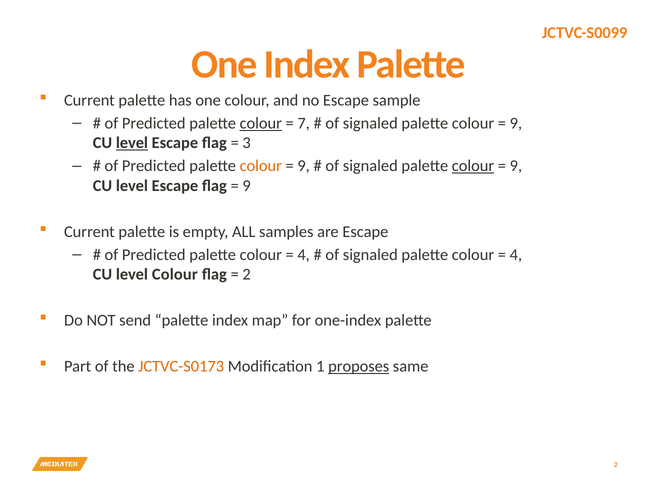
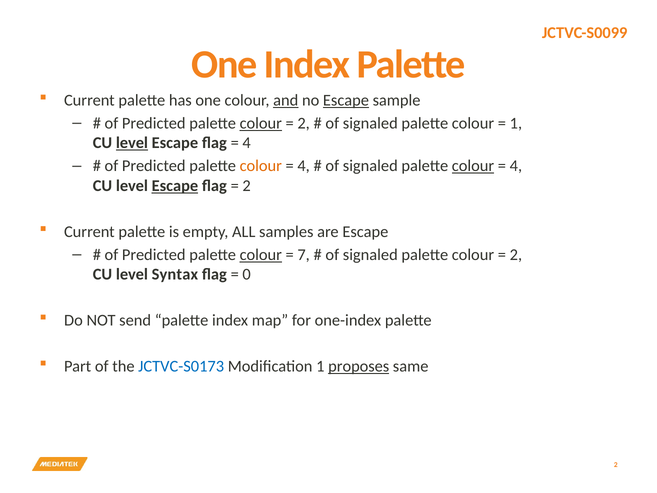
and underline: none -> present
Escape at (346, 100) underline: none -> present
7 at (304, 123): 7 -> 2
9 at (516, 123): 9 -> 1
3 at (247, 143): 3 -> 4
9 at (304, 166): 9 -> 4
9 at (516, 166): 9 -> 4
Escape at (175, 186) underline: none -> present
9 at (247, 186): 9 -> 2
colour at (261, 255) underline: none -> present
4 at (304, 255): 4 -> 7
4 at (516, 255): 4 -> 2
level Colour: Colour -> Syntax
2 at (247, 274): 2 -> 0
JCTVC-S0173 colour: orange -> blue
